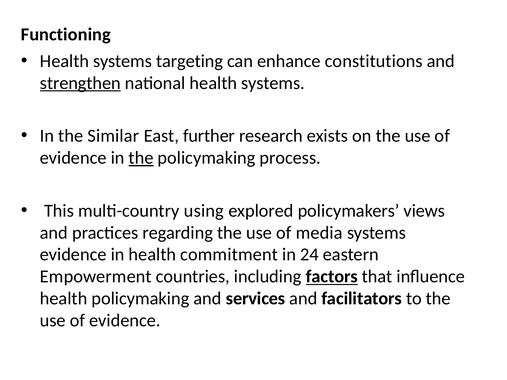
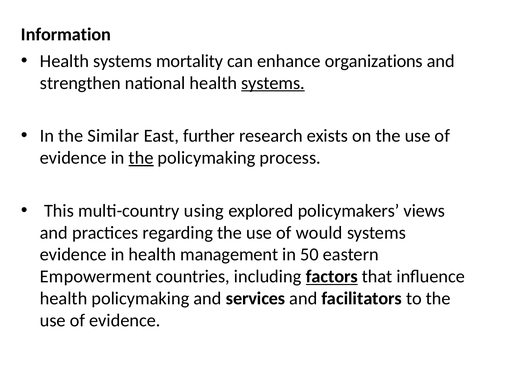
Functioning: Functioning -> Information
targeting: targeting -> mortality
constitutions: constitutions -> organizations
strengthen underline: present -> none
systems at (273, 83) underline: none -> present
media: media -> would
commitment: commitment -> management
24: 24 -> 50
